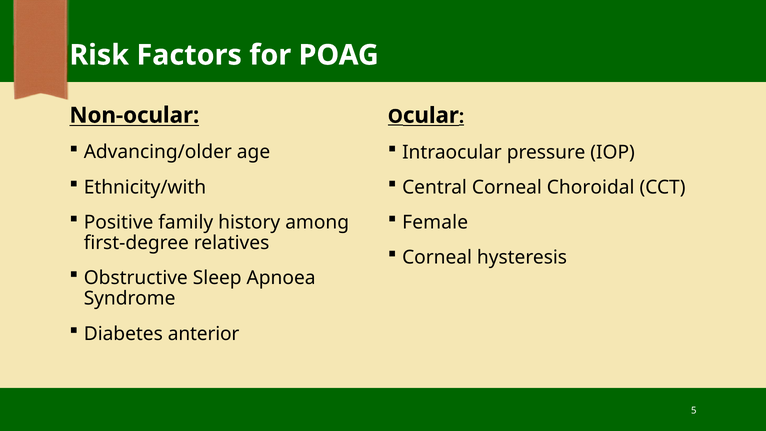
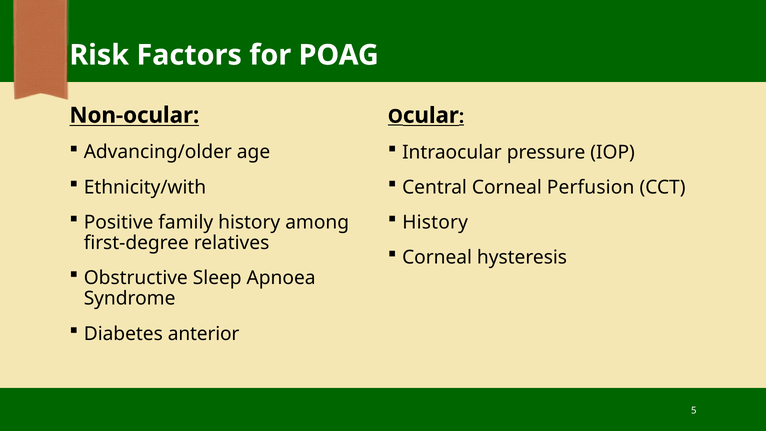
Choroidal: Choroidal -> Perfusion
Female at (435, 222): Female -> History
